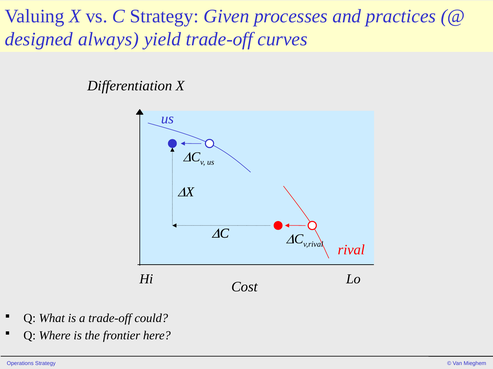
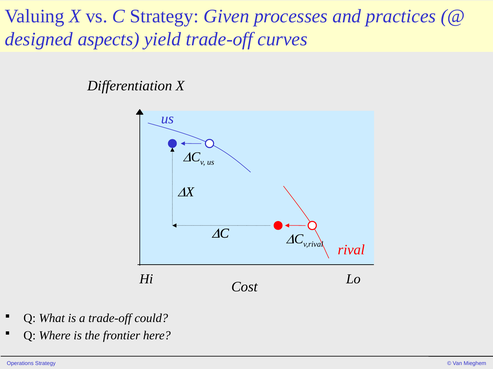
always: always -> aspects
